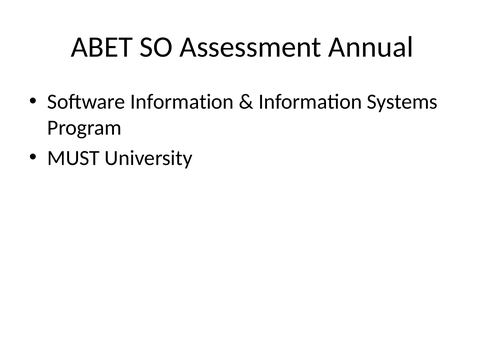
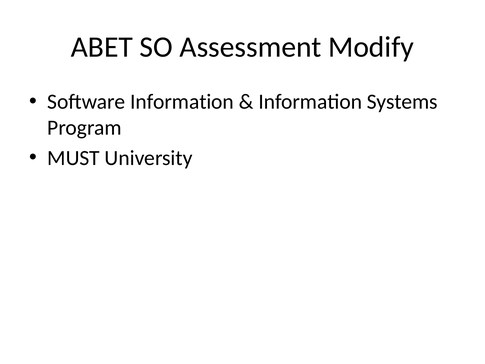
Annual: Annual -> Modify
